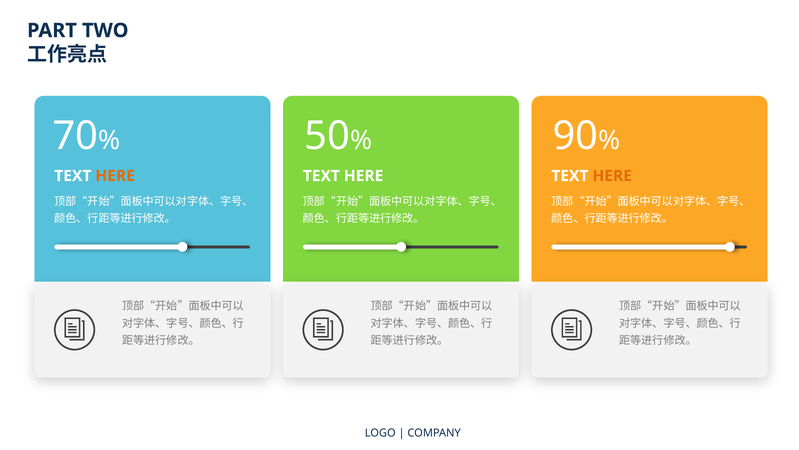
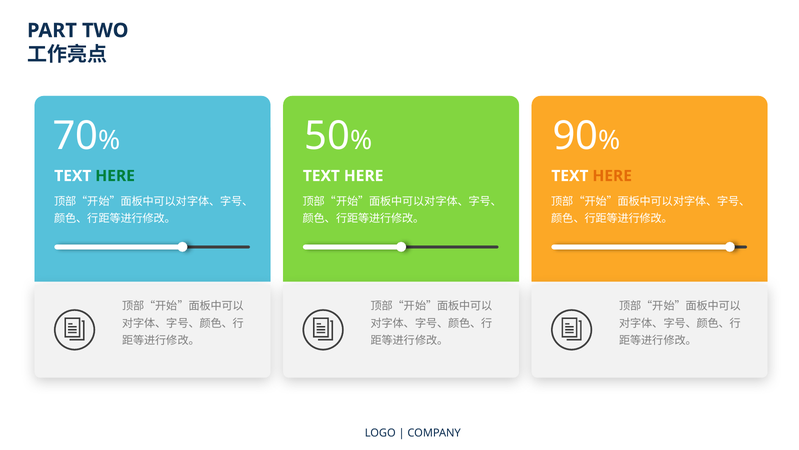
HERE at (115, 176) colour: orange -> green
